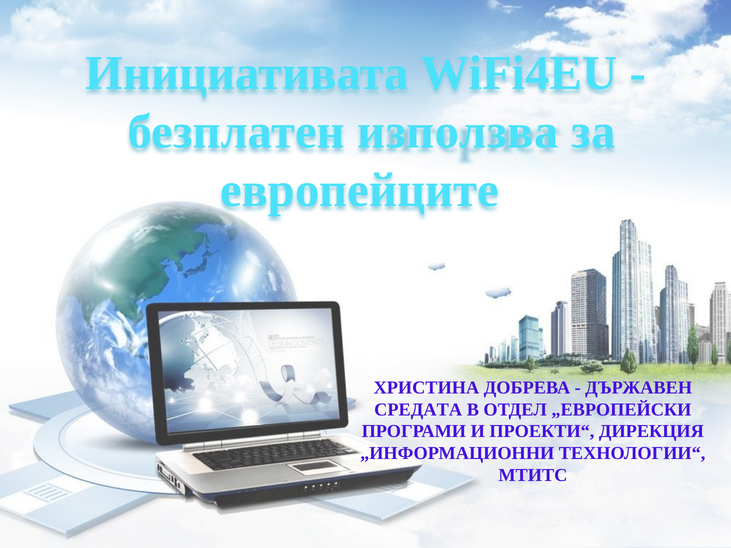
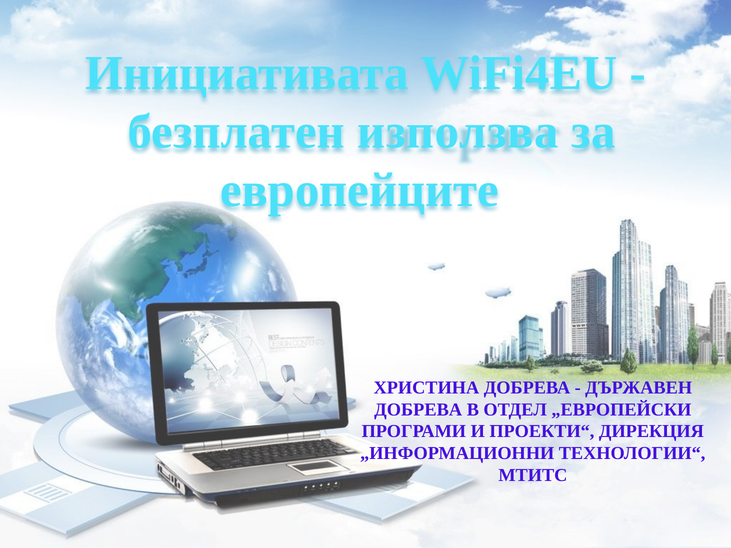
СРЕДАТА at (418, 410): СРЕДАТА -> ДОБРЕВА
